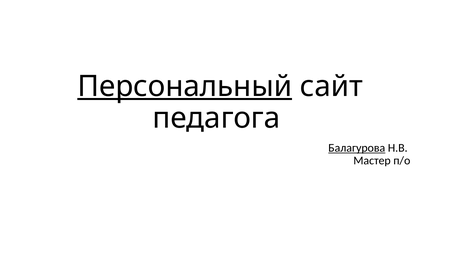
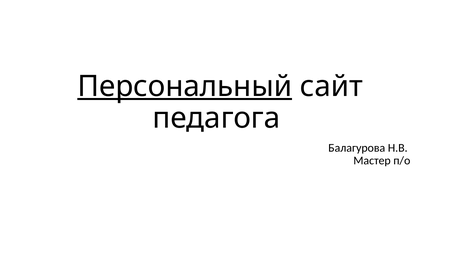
Балагурова underline: present -> none
